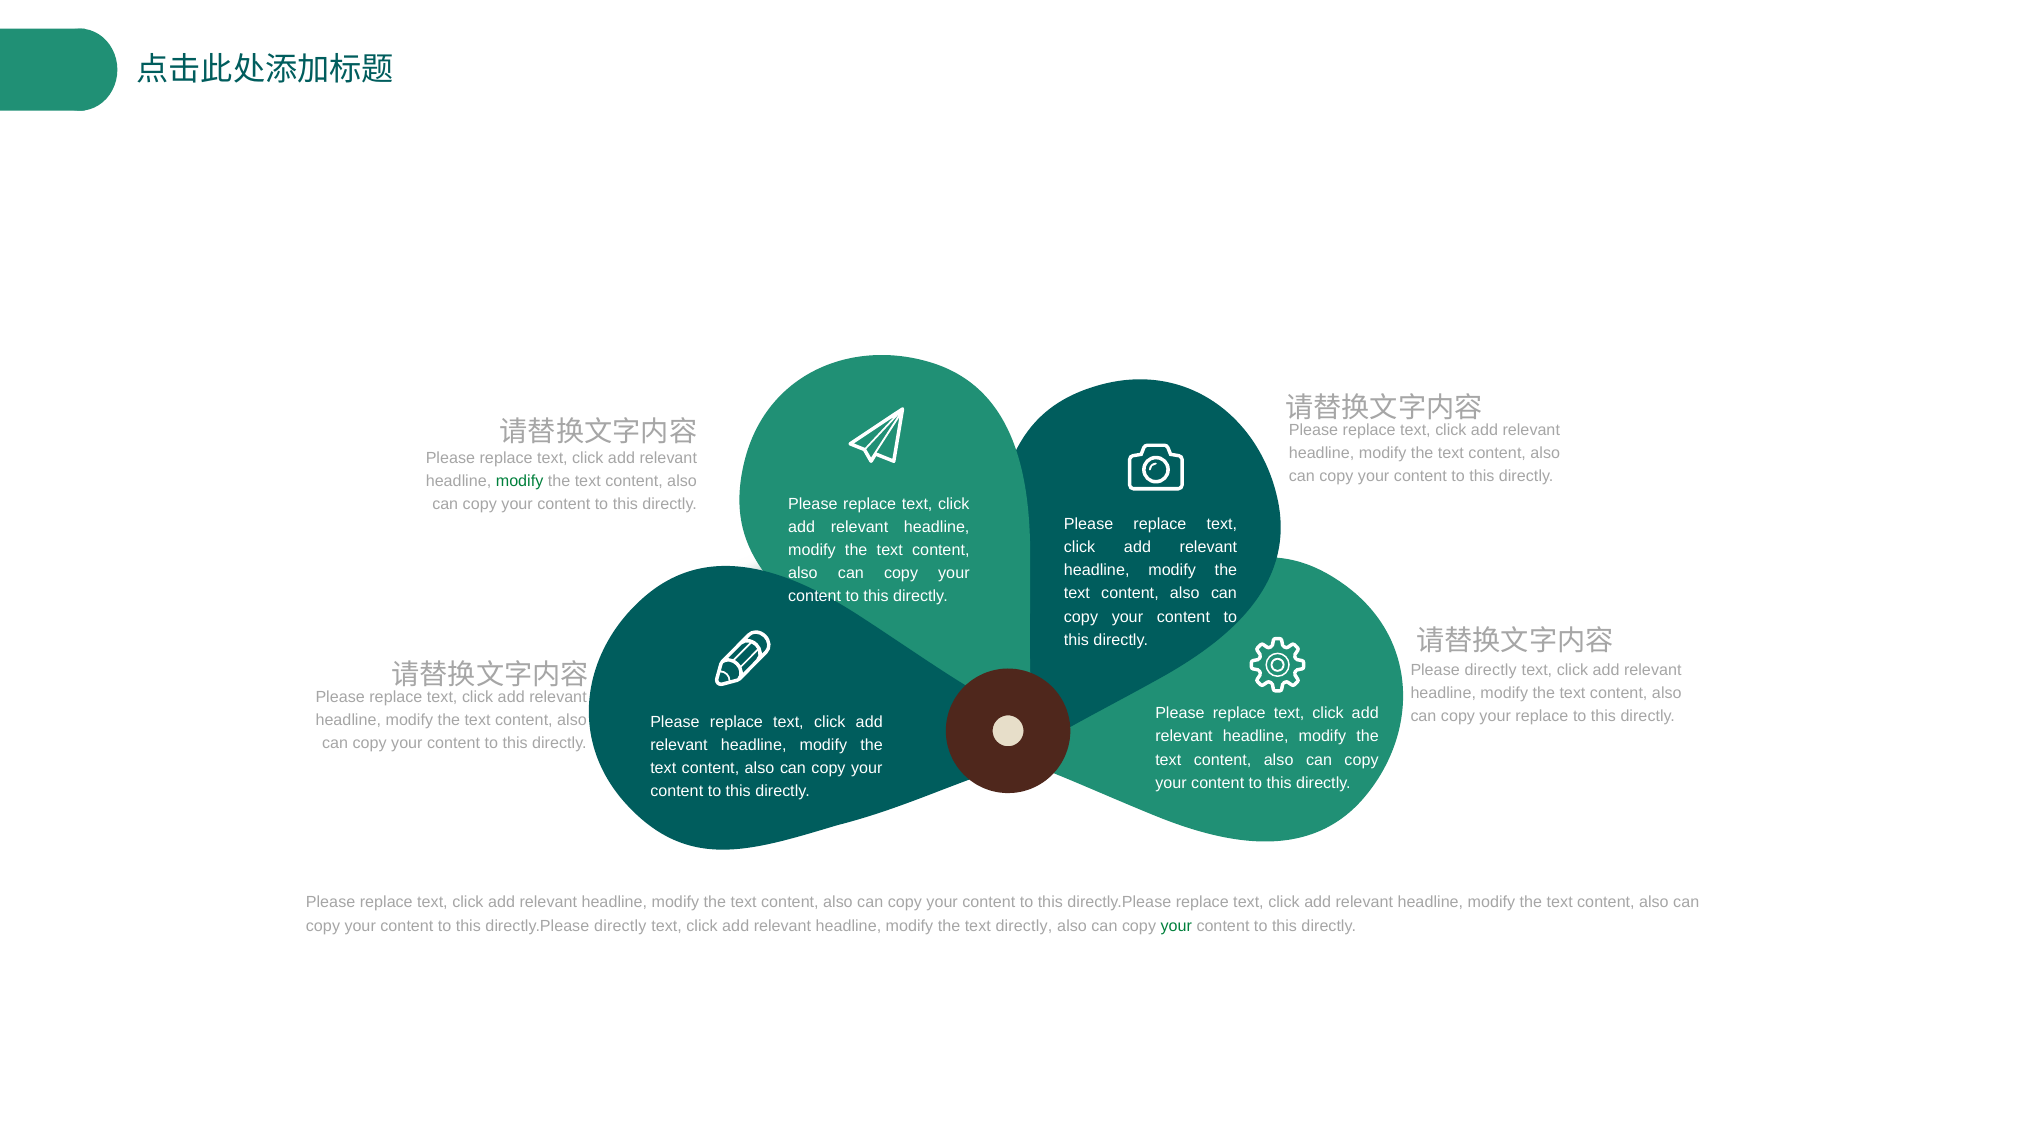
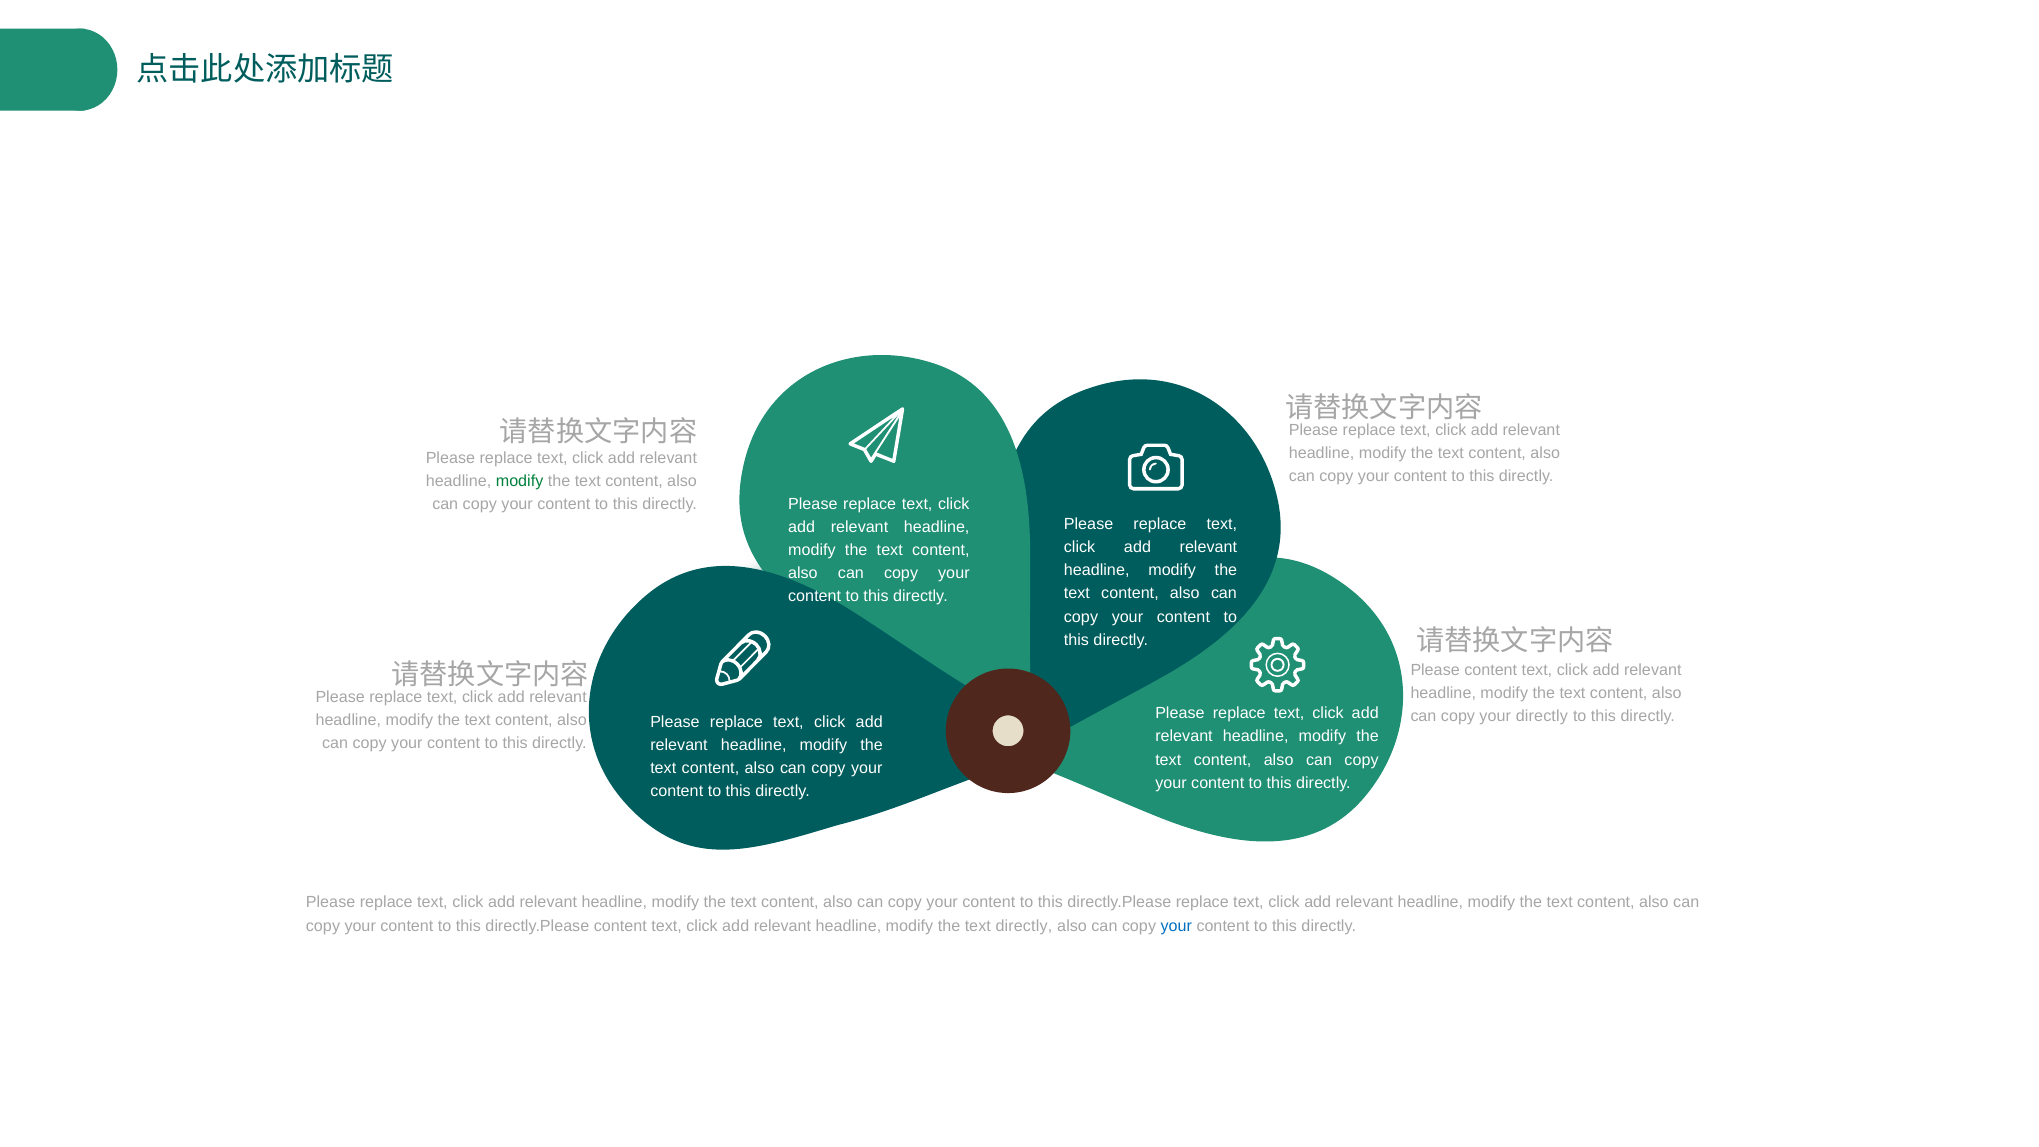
directly at (1491, 670): directly -> content
your replace: replace -> directly
directly.Please directly: directly -> content
your at (1176, 926) colour: green -> blue
